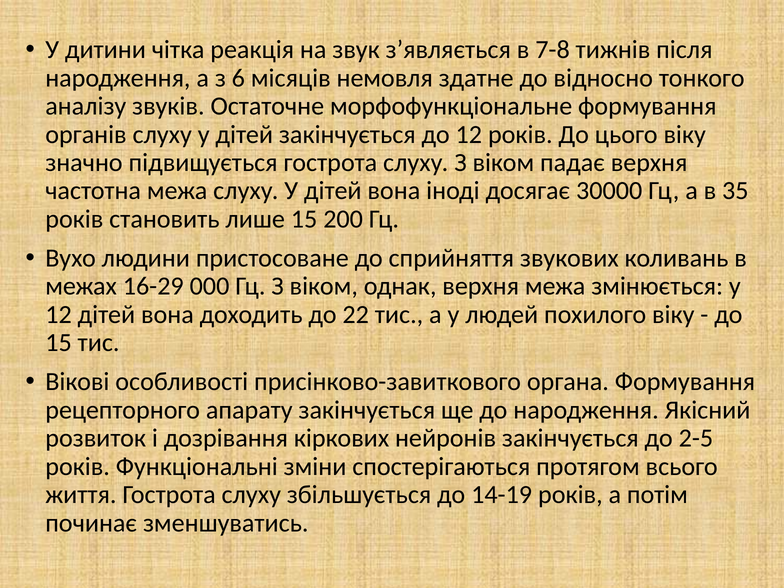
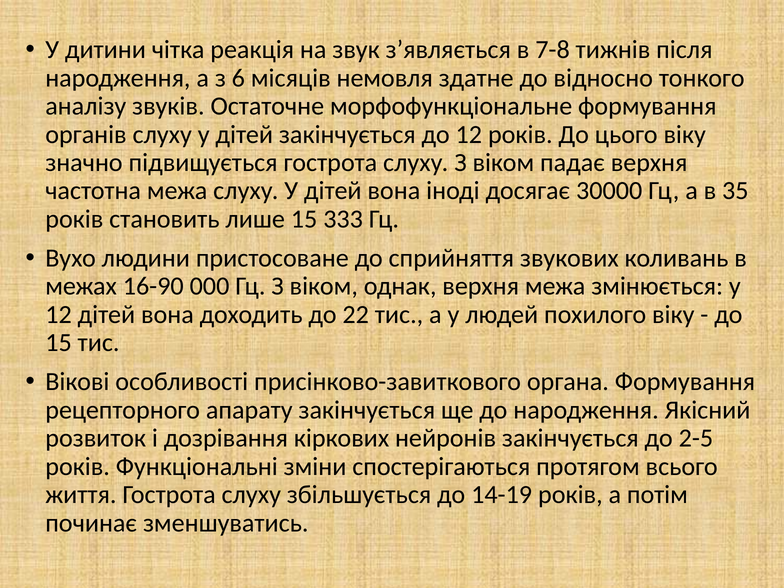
200: 200 -> 333
16-29: 16-29 -> 16-90
